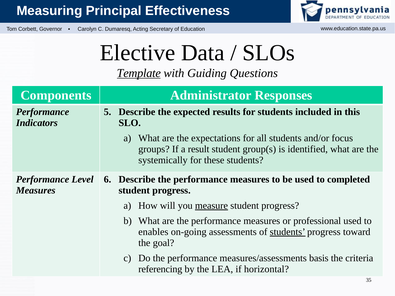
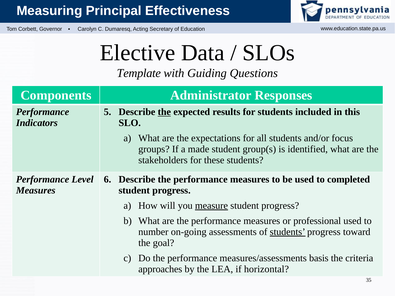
Template underline: present -> none
the at (164, 112) underline: none -> present
result: result -> made
systemically: systemically -> stakeholders
enables: enables -> number
referencing: referencing -> approaches
